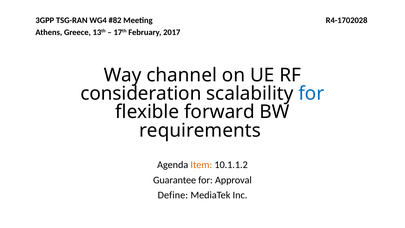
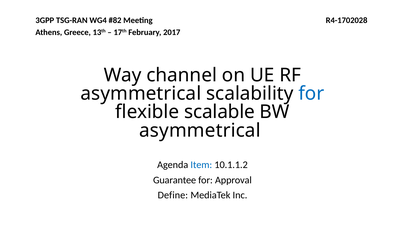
consideration at (141, 93): consideration -> asymmetrical
forward: forward -> scalable
requirements at (200, 130): requirements -> asymmetrical
Item colour: orange -> blue
